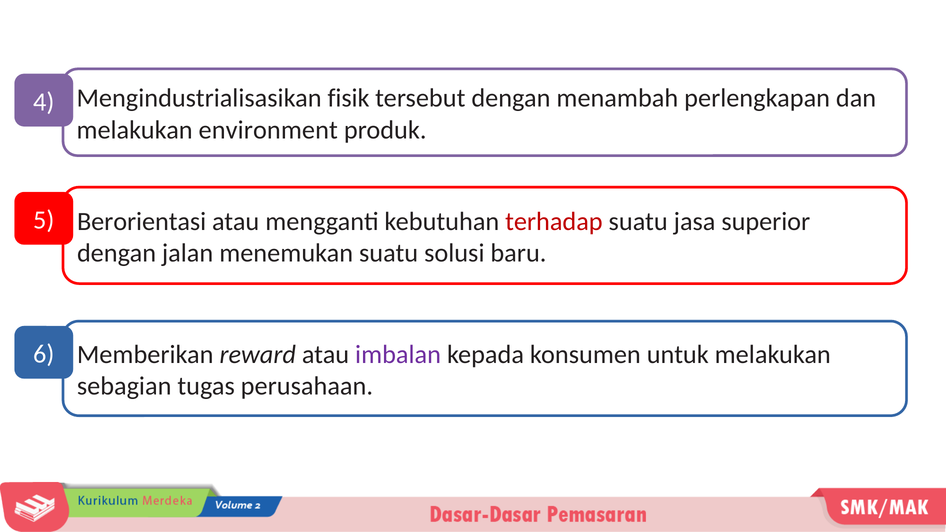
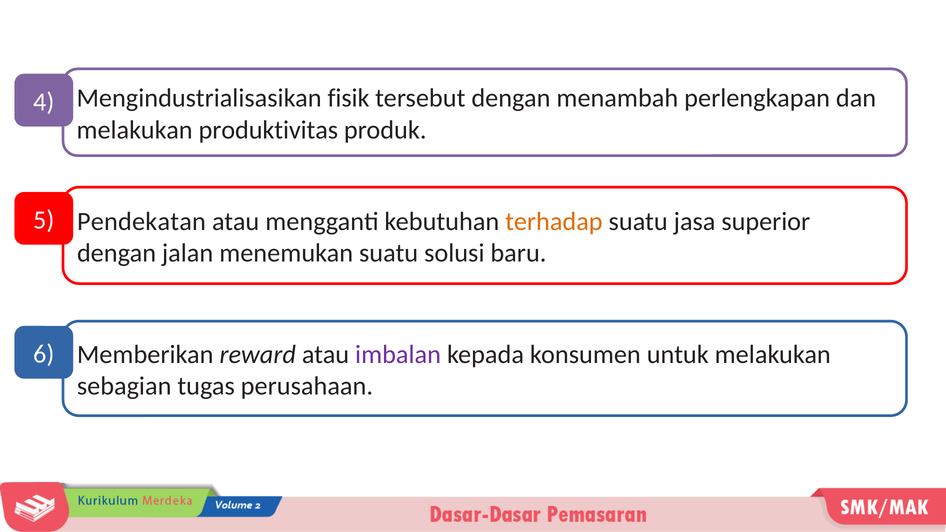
environment: environment -> produktivitas
Berorientasi: Berorientasi -> Pendekatan
terhadap colour: red -> orange
